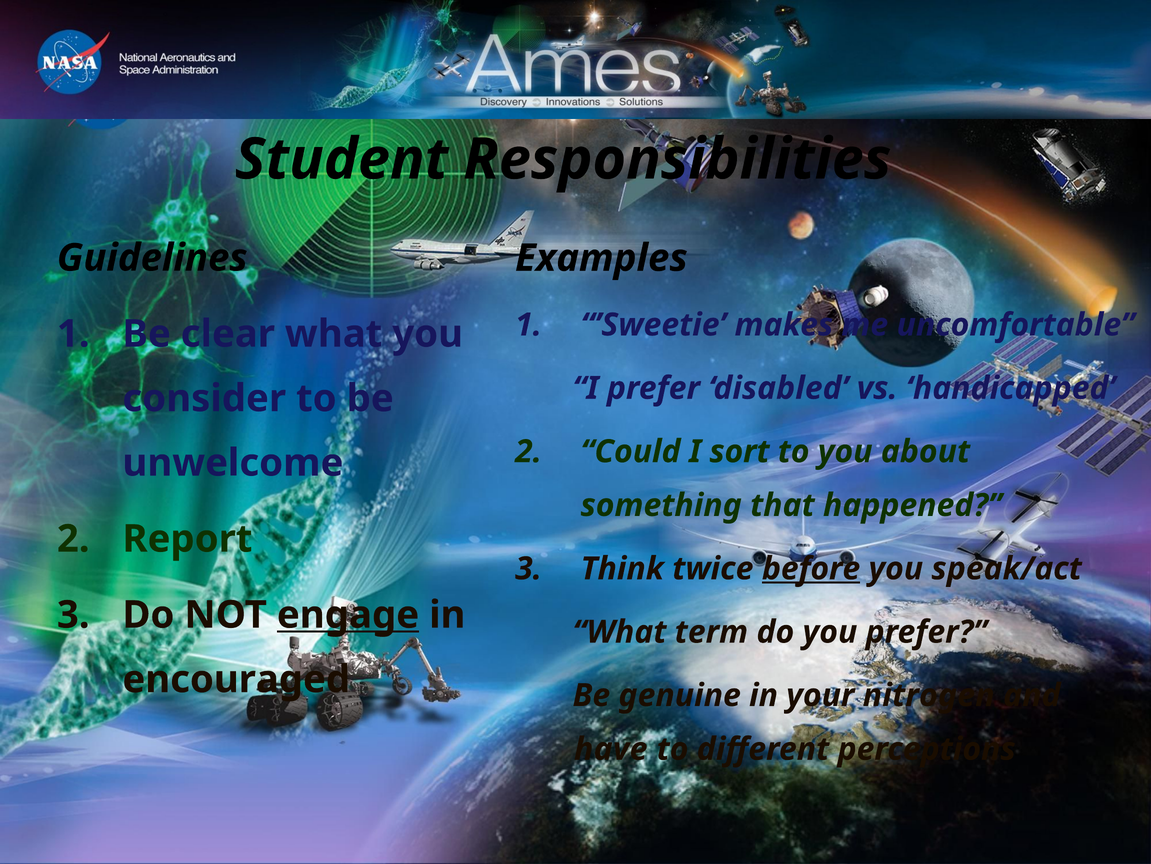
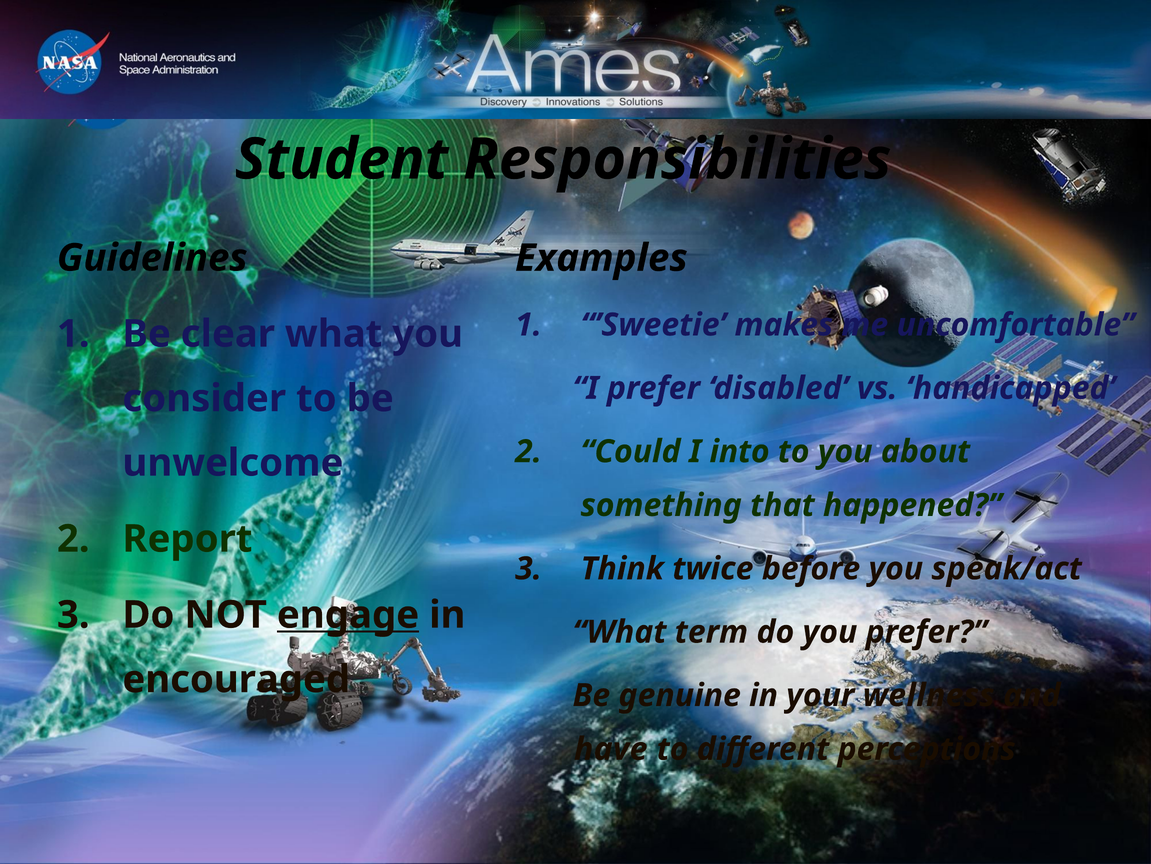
sort: sort -> into
before underline: present -> none
nitrogen: nitrogen -> wellness
